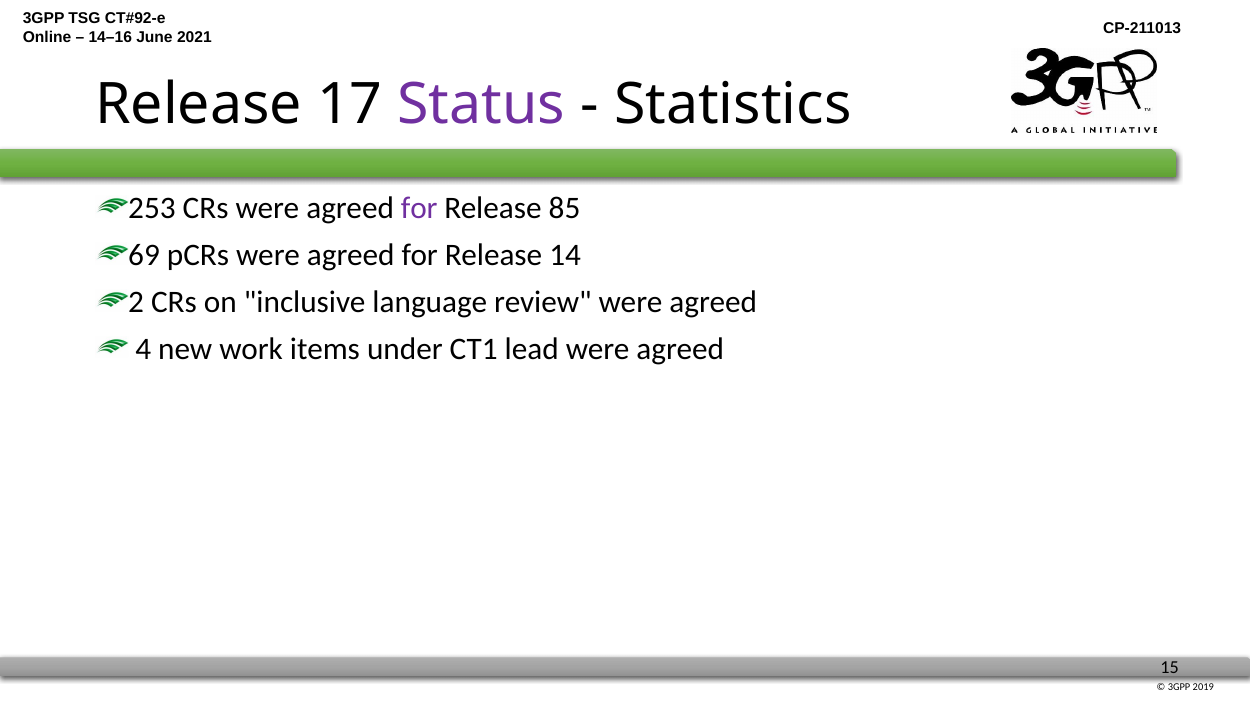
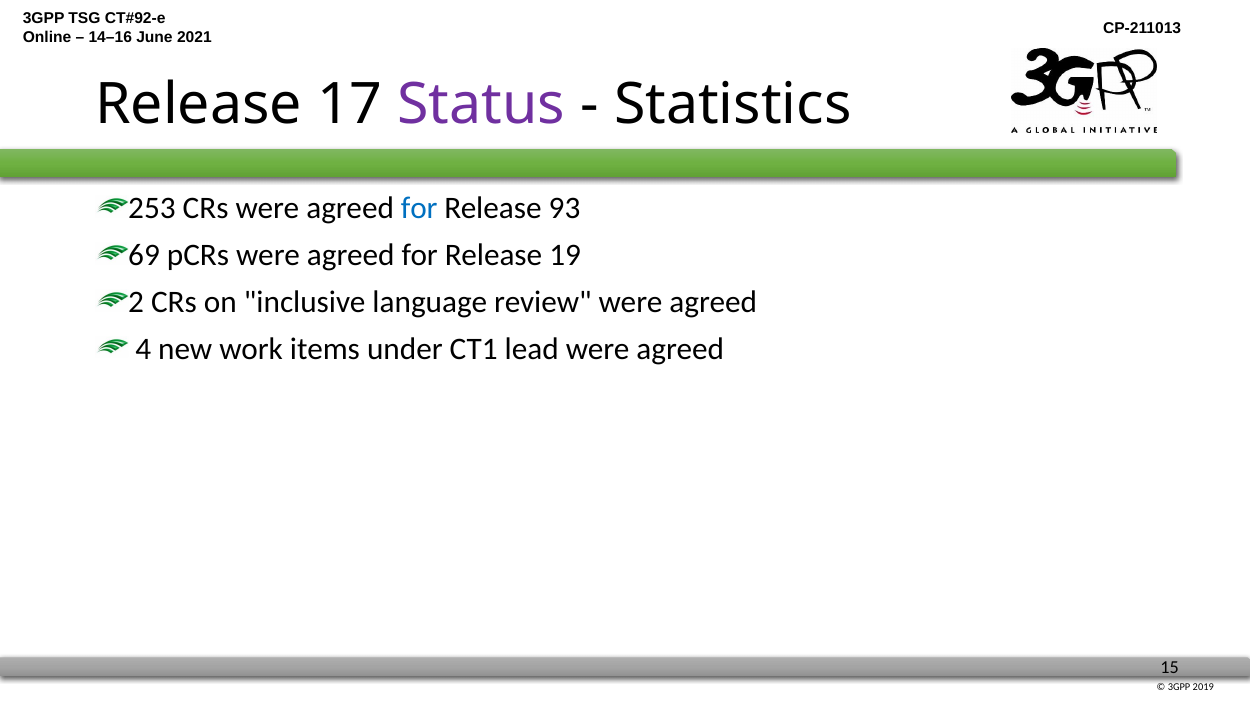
for at (419, 209) colour: purple -> blue
85: 85 -> 93
14: 14 -> 19
